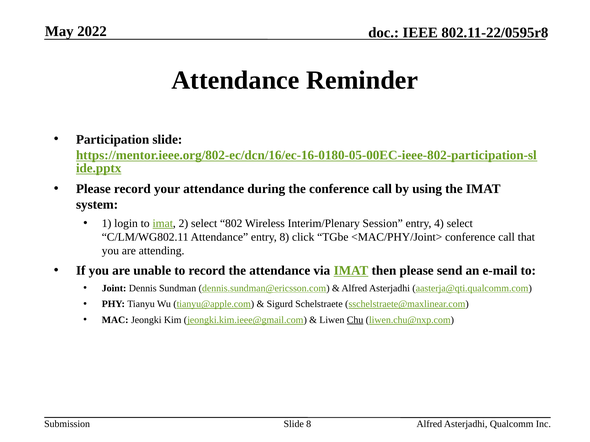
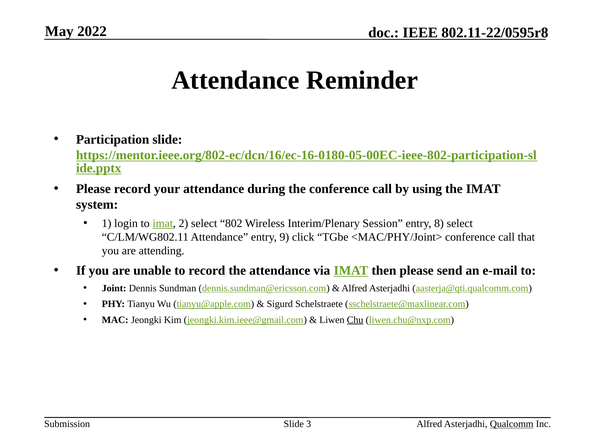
4: 4 -> 8
entry 8: 8 -> 9
Slide 8: 8 -> 3
Qualcomm underline: none -> present
